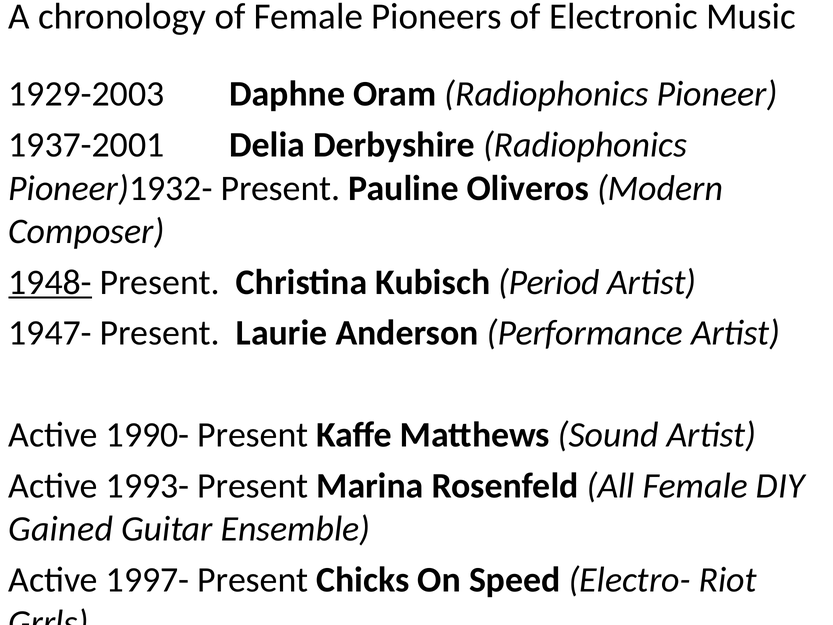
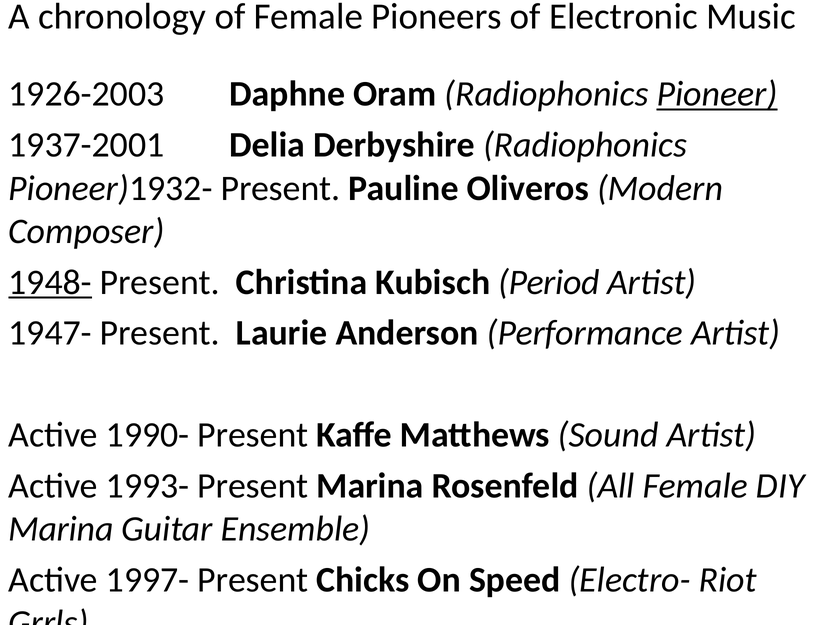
1929-2003: 1929-2003 -> 1926-2003
Pioneer underline: none -> present
Gained at (61, 529): Gained -> Marina
